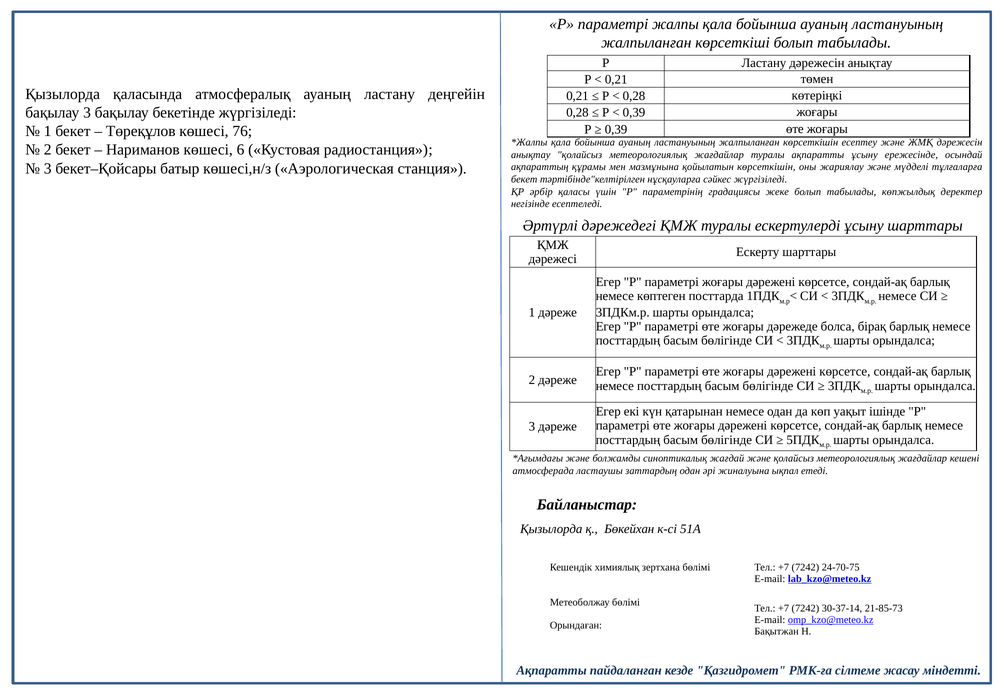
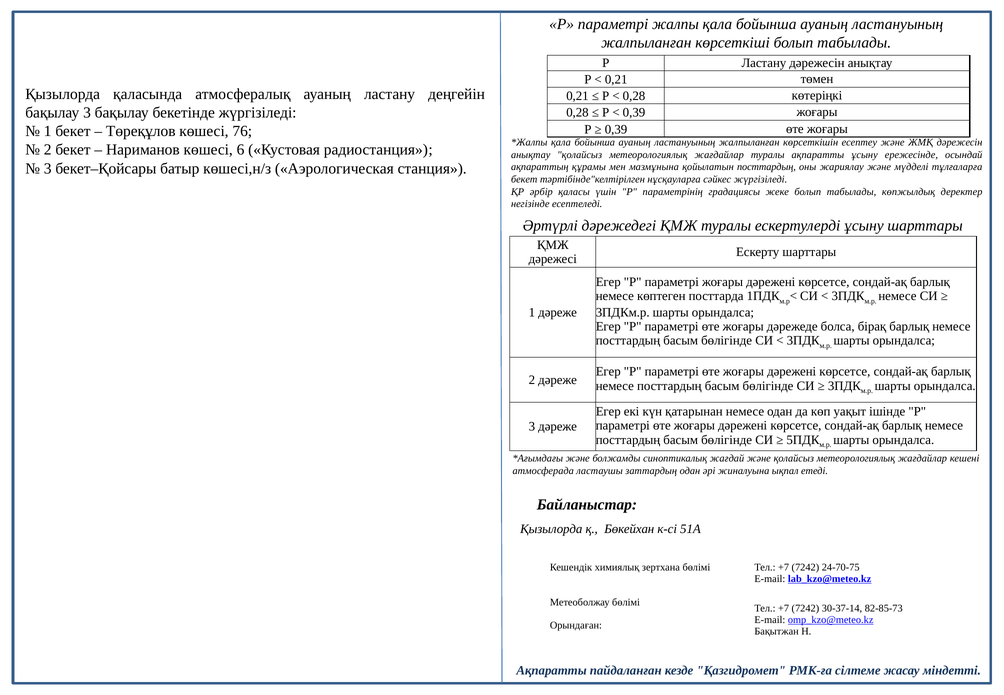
қойылатын көрсеткішін: көрсеткішін -> посттардың
21-85-73: 21-85-73 -> 82-85-73
